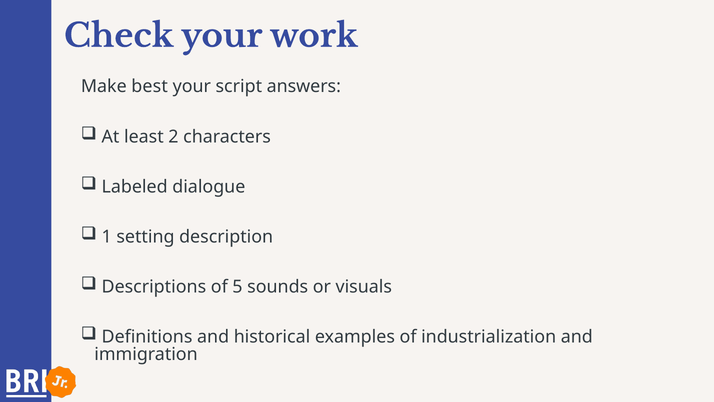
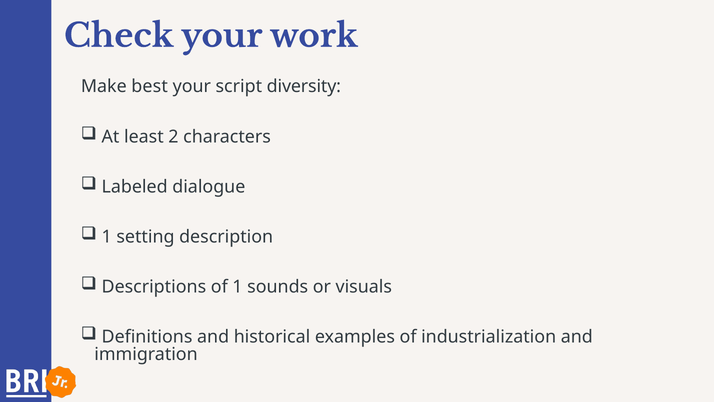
answers: answers -> diversity
of 5: 5 -> 1
